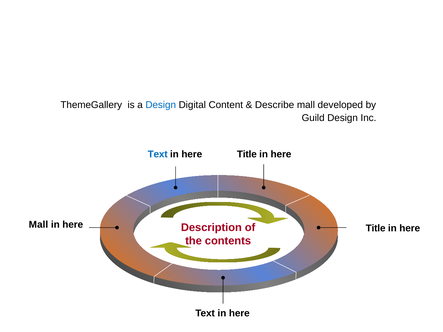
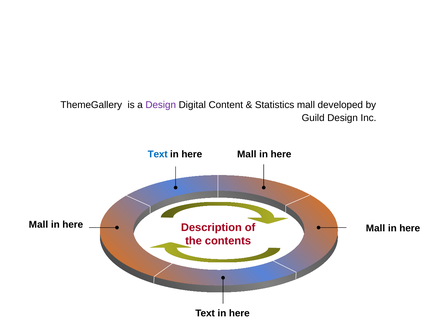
Design at (161, 105) colour: blue -> purple
Describe: Describe -> Statistics
Title at (247, 154): Title -> Mall
Title at (376, 229): Title -> Mall
